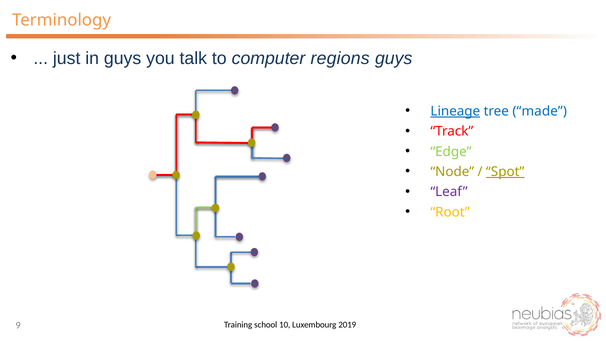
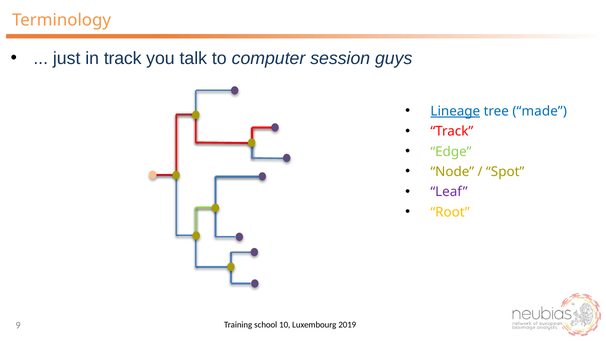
in guys: guys -> track
regions: regions -> session
Spot underline: present -> none
